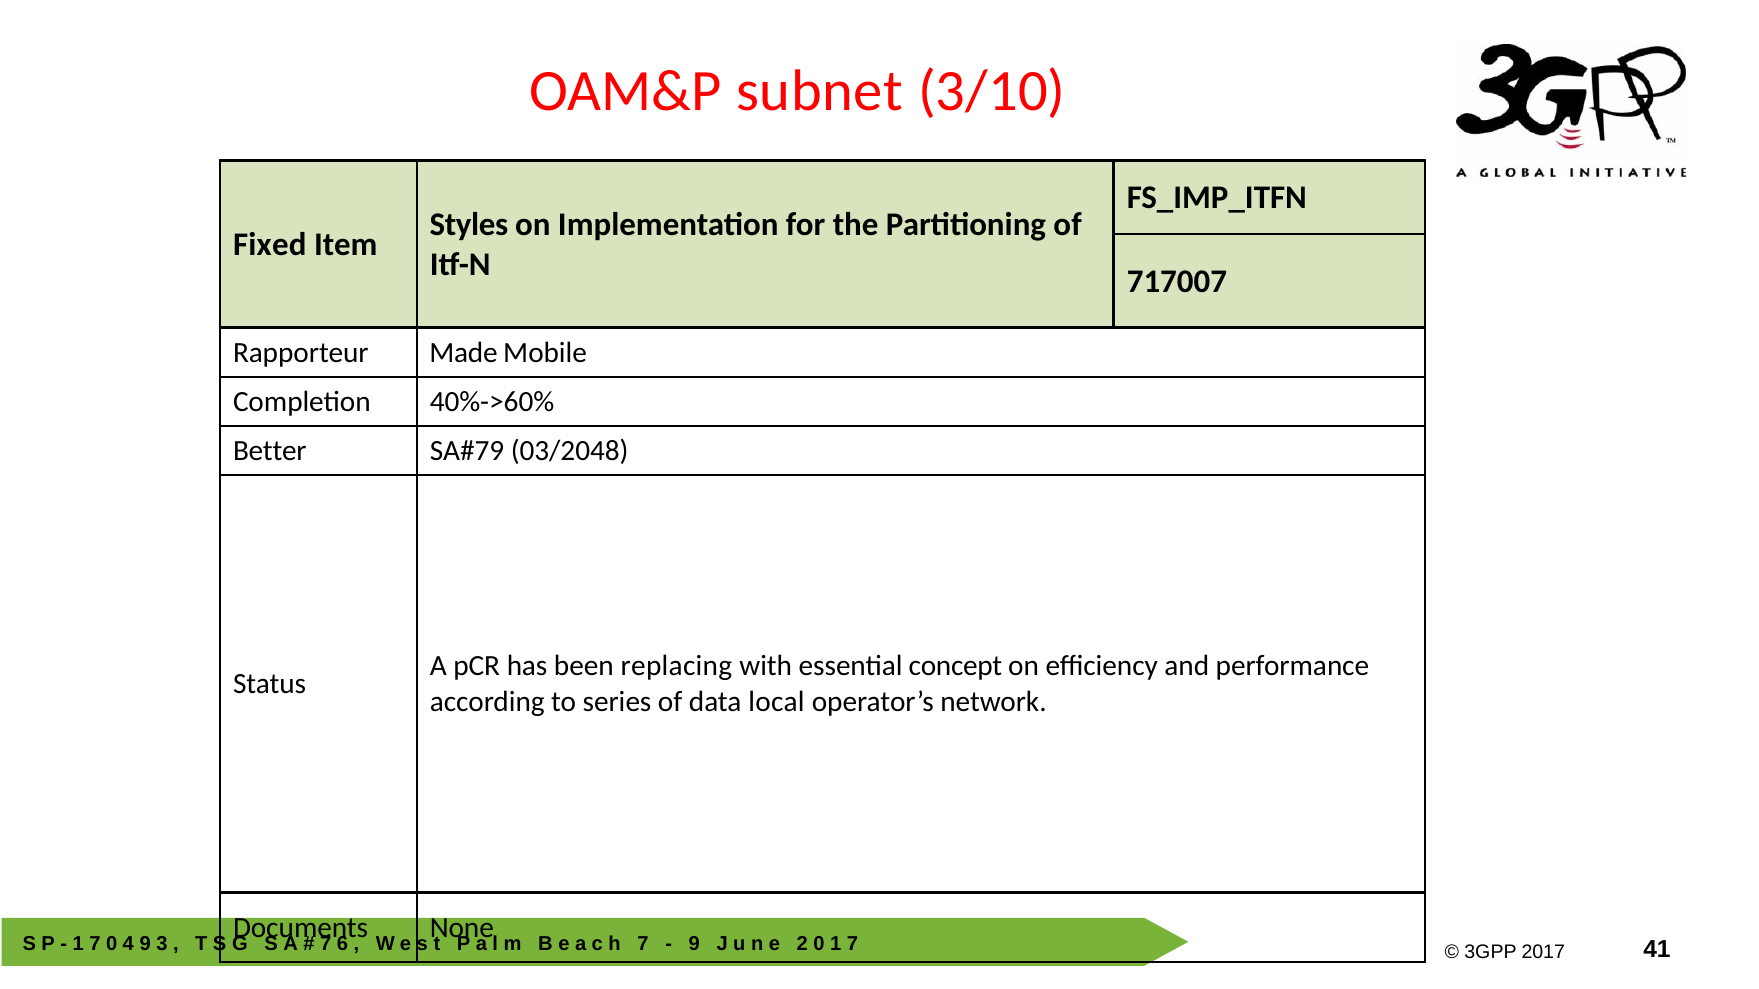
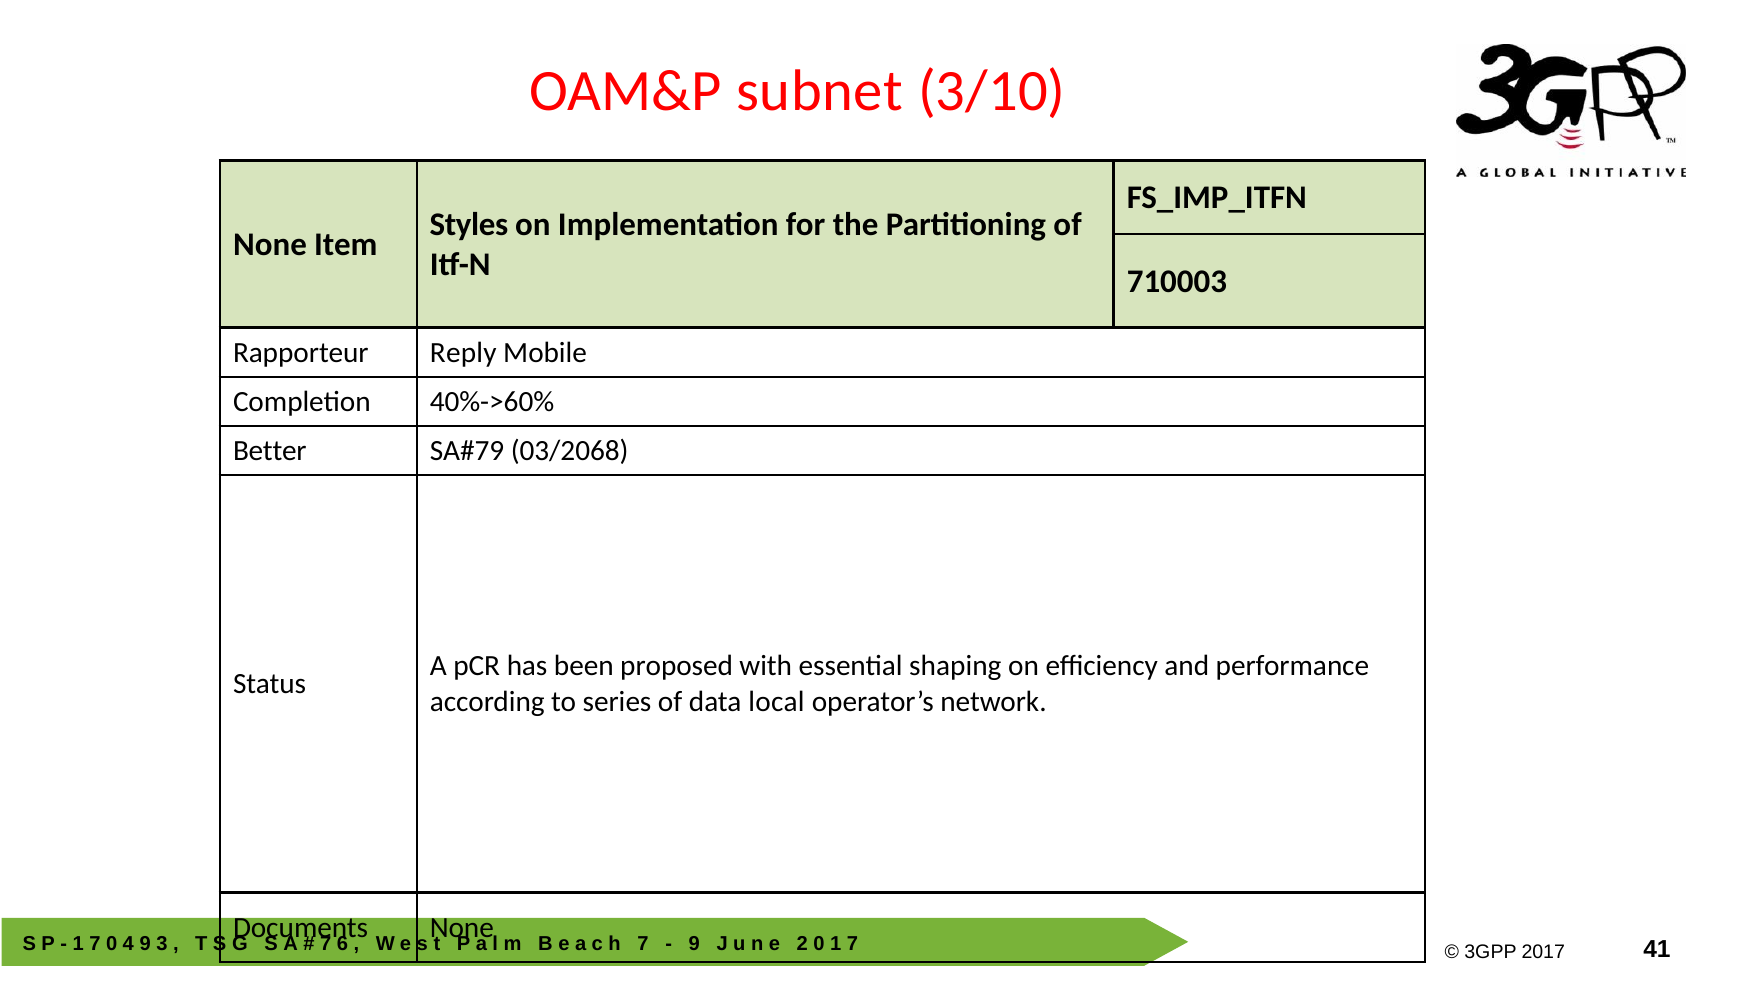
Fixed at (270, 244): Fixed -> None
717007: 717007 -> 710003
Made: Made -> Reply
03/2048: 03/2048 -> 03/2068
replacing: replacing -> proposed
concept: concept -> shaping
